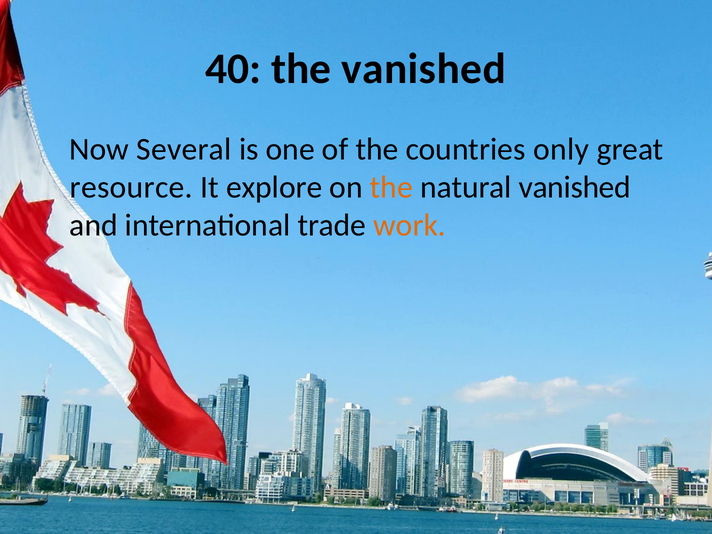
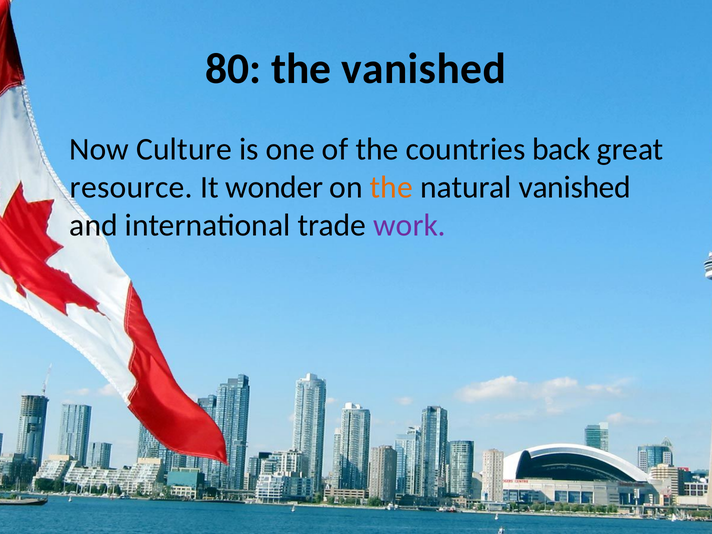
40: 40 -> 80
Several: Several -> Culture
only: only -> back
explore: explore -> wonder
work colour: orange -> purple
